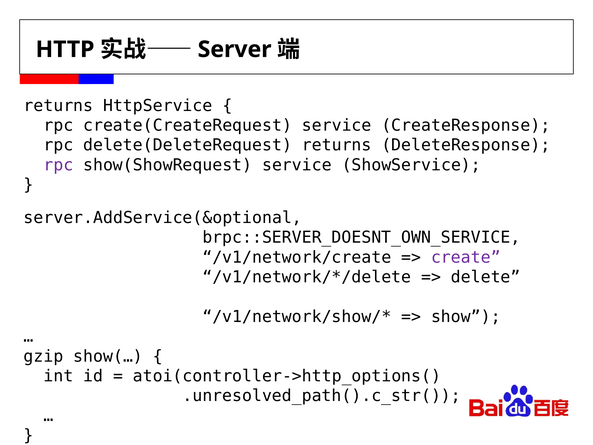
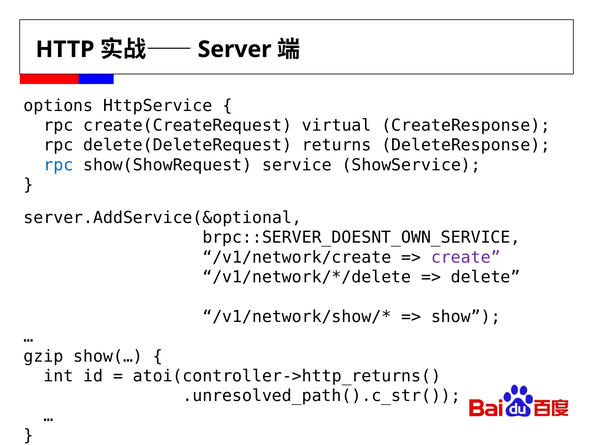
returns at (58, 106): returns -> options
create(CreateRequest service: service -> virtual
rpc at (58, 165) colour: purple -> blue
atoi(controller->http_options(: atoi(controller->http_options( -> atoi(controller->http_returns(
